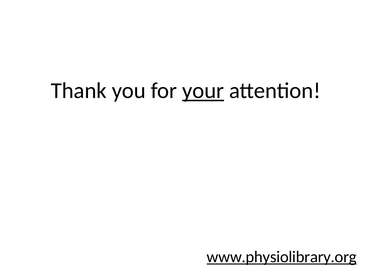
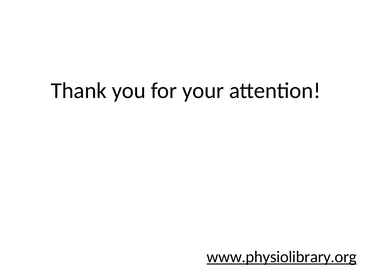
your underline: present -> none
